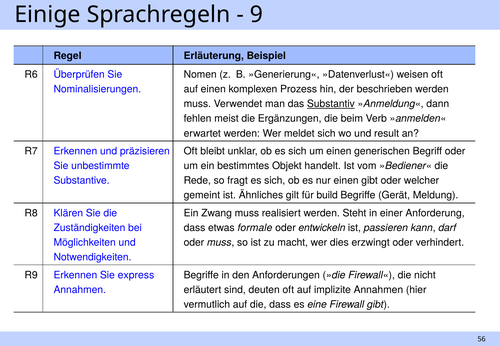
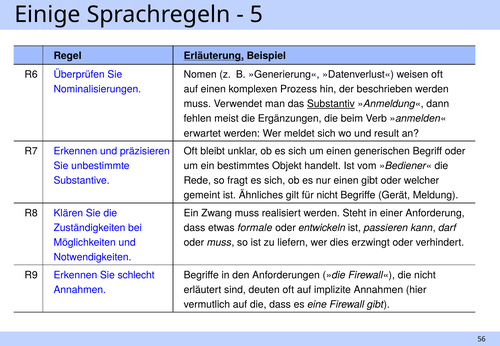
9: 9 -> 5
Erläuterung underline: none -> present
für build: build -> nicht
macht: macht -> liefern
express: express -> schlecht
